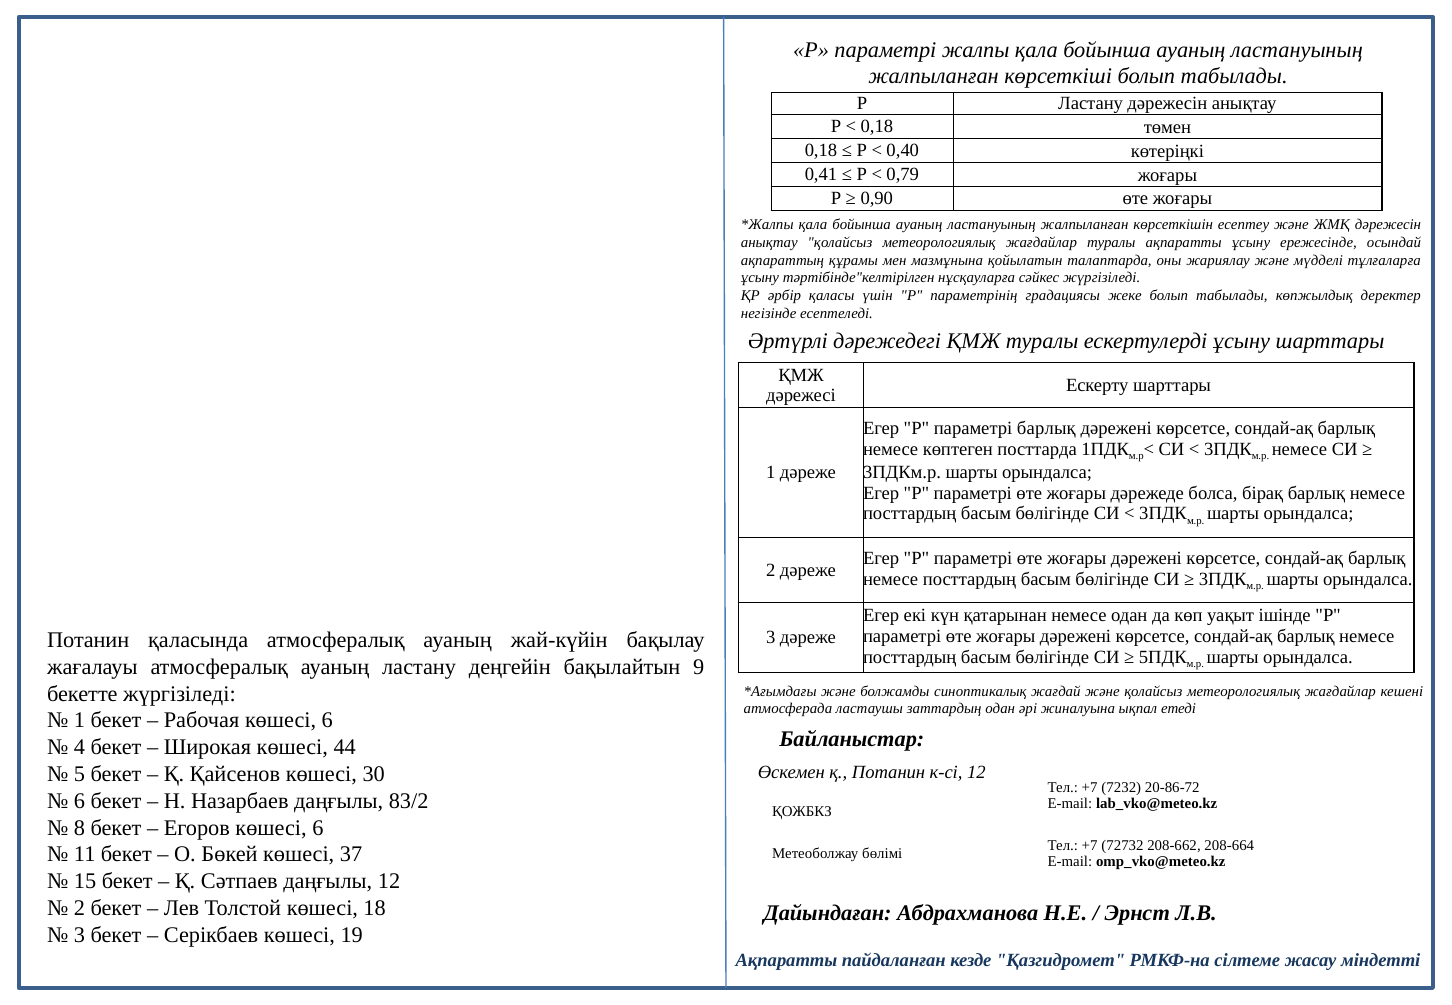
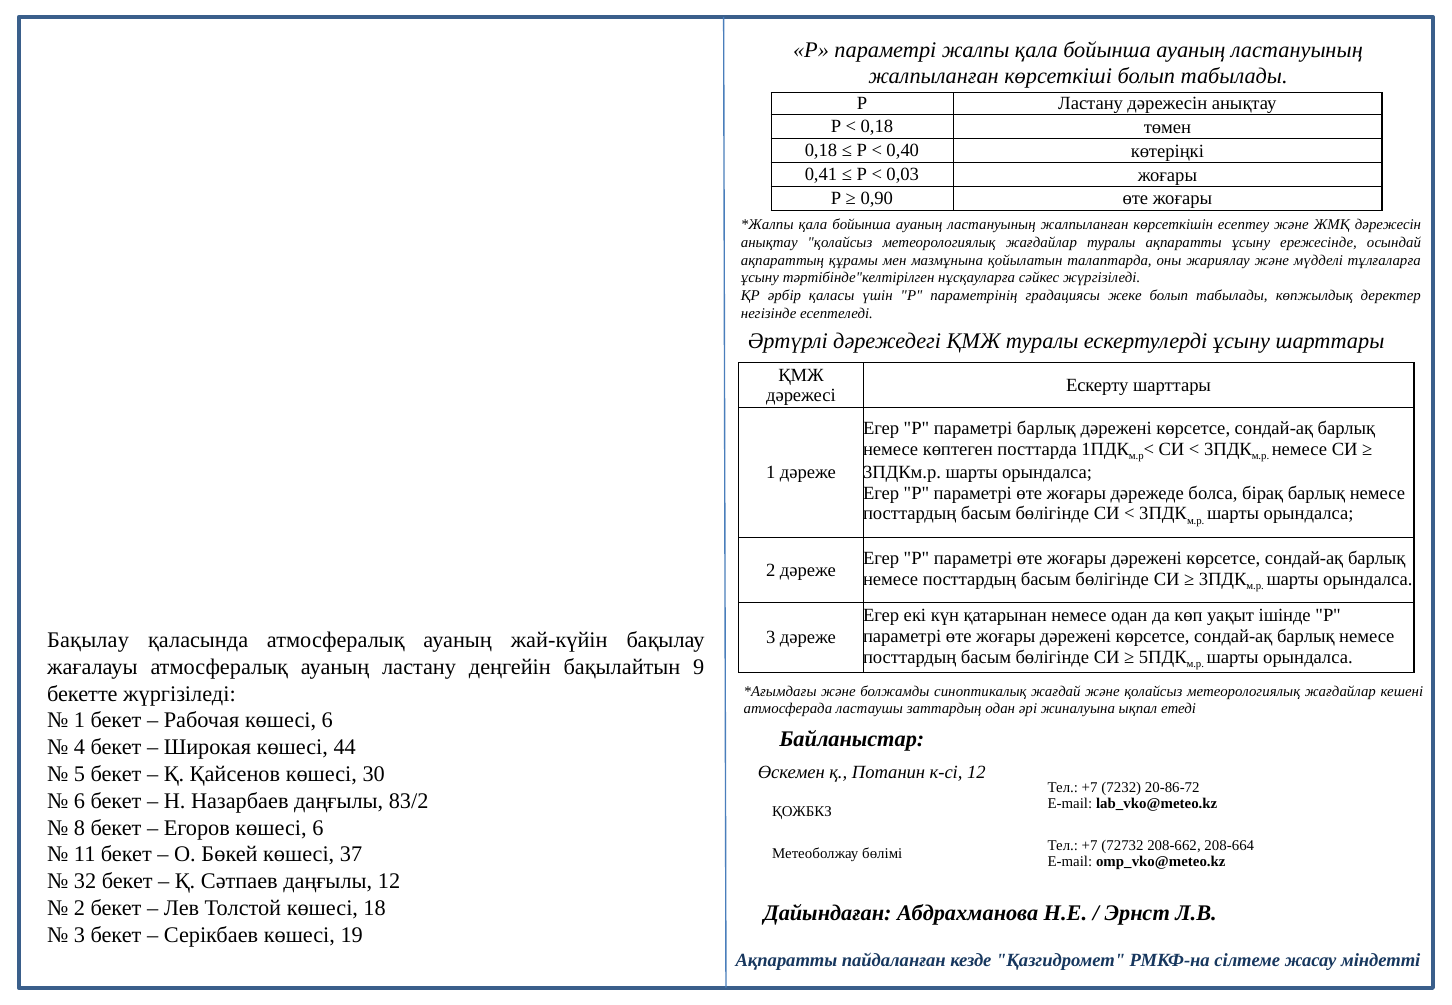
0,79: 0,79 -> 0,03
Потанин at (88, 640): Потанин -> Бақылау
15: 15 -> 32
